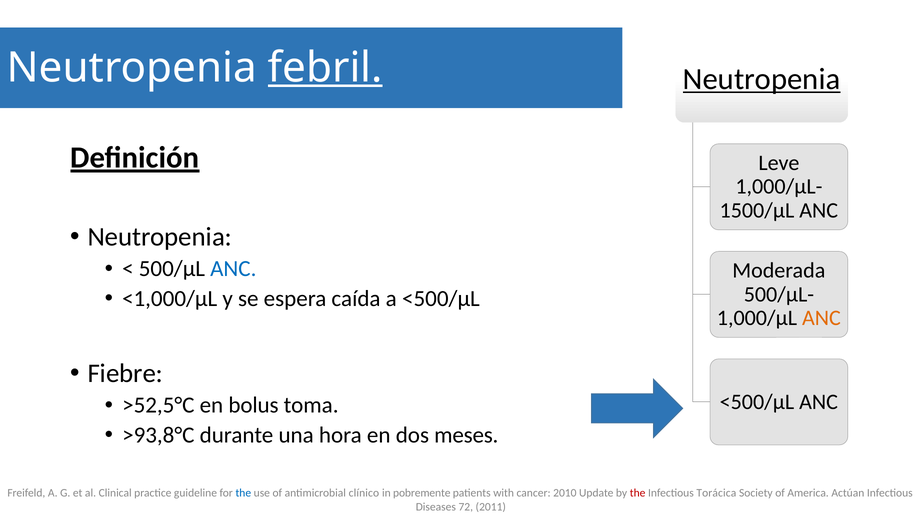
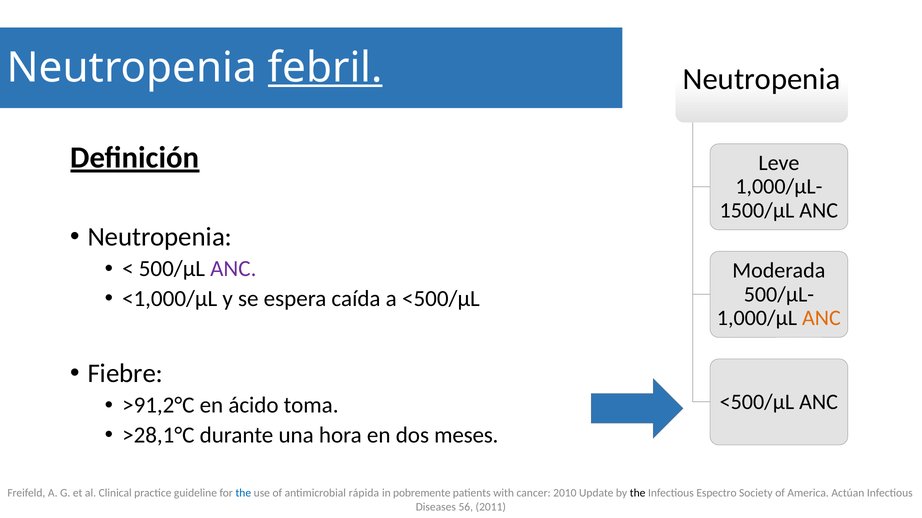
Neutropenia at (762, 79) underline: present -> none
ANC at (233, 269) colour: blue -> purple
>52,5°C: >52,5°C -> >91,2°C
bolus: bolus -> ácido
>93,8°C: >93,8°C -> >28,1°C
clínico: clínico -> rápida
the at (638, 494) colour: red -> black
Torácica: Torácica -> Espectro
72: 72 -> 56
